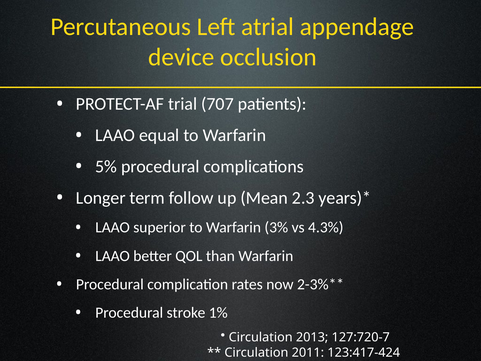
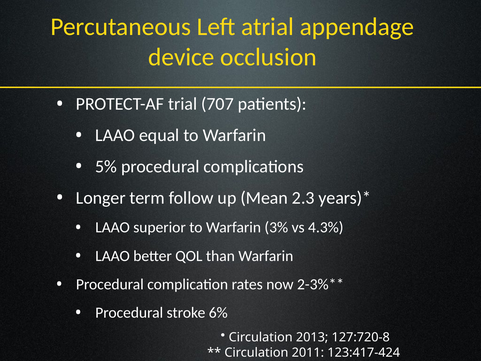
1%: 1% -> 6%
127:720-7: 127:720-7 -> 127:720-8
